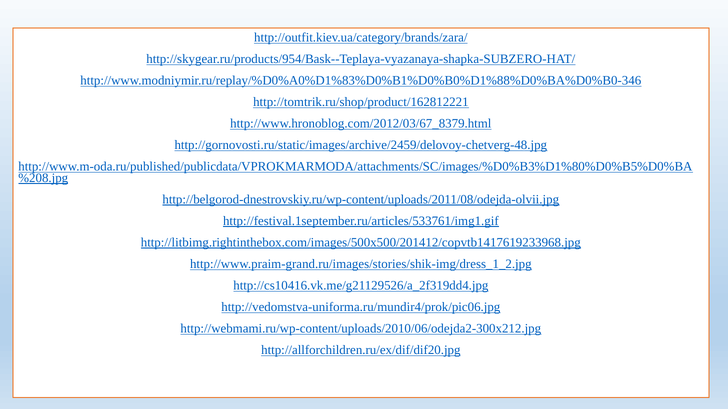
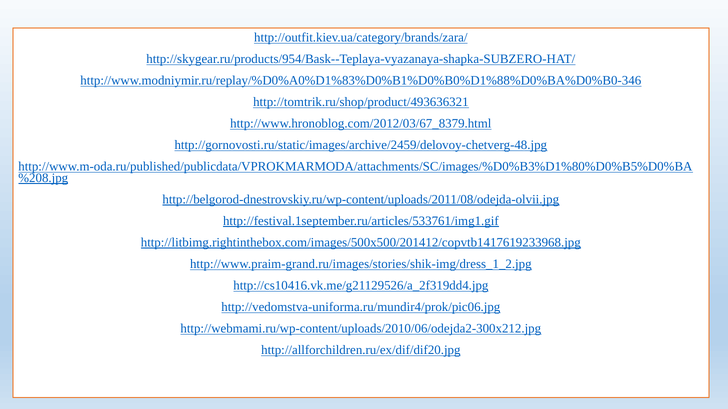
http://tomtrik.ru/shop/product/162812221: http://tomtrik.ru/shop/product/162812221 -> http://tomtrik.ru/shop/product/493636321
